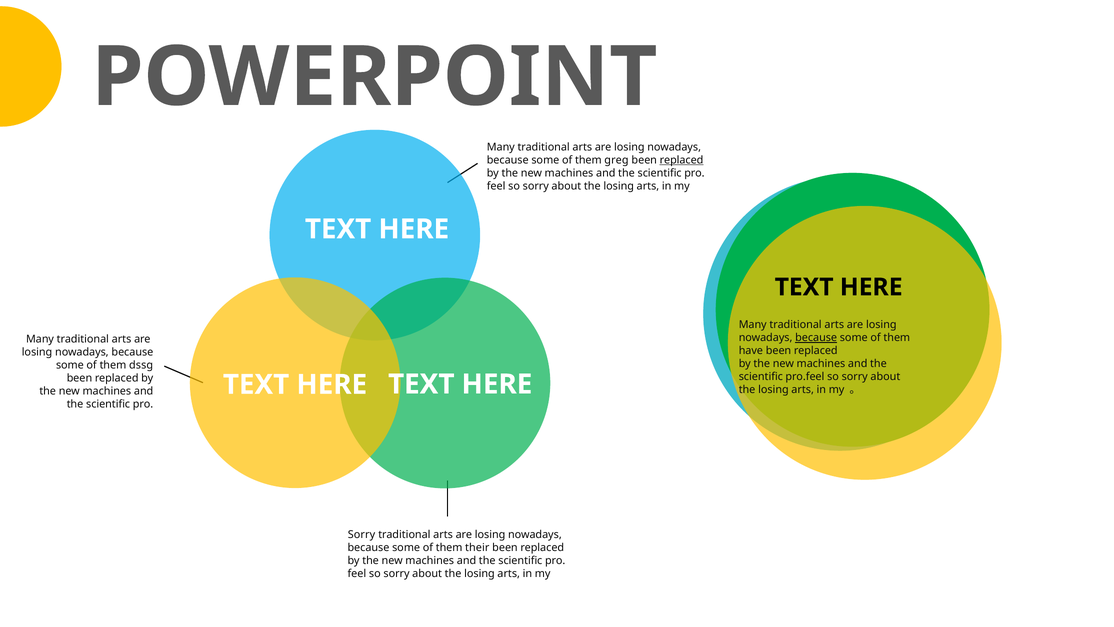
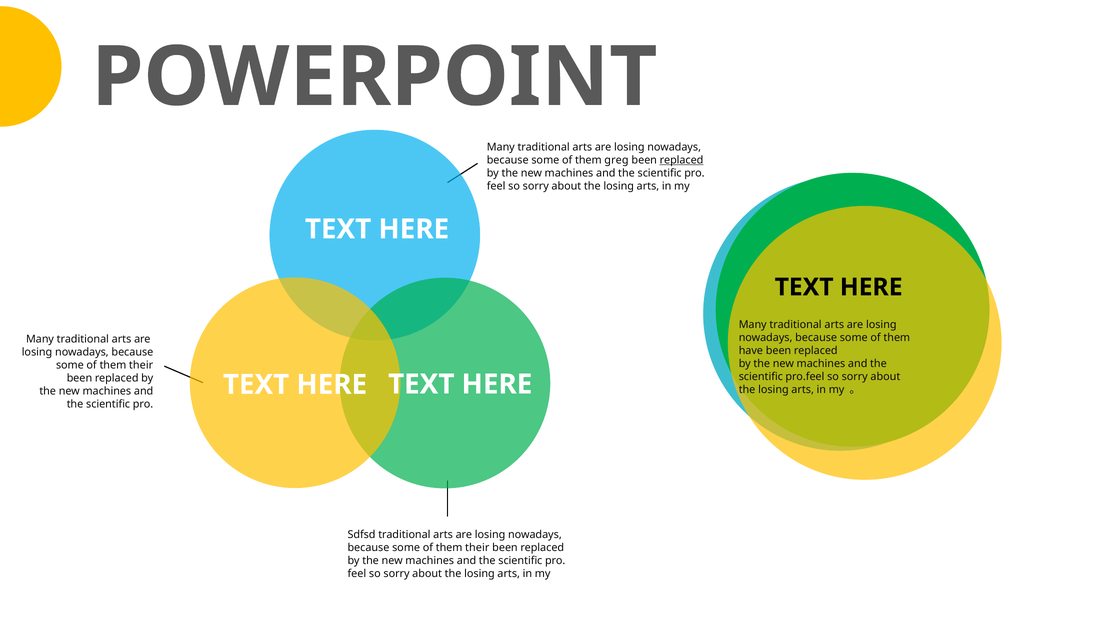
because at (816, 338) underline: present -> none
dssg at (141, 365): dssg -> their
Sorry at (361, 534): Sorry -> Sdfsd
